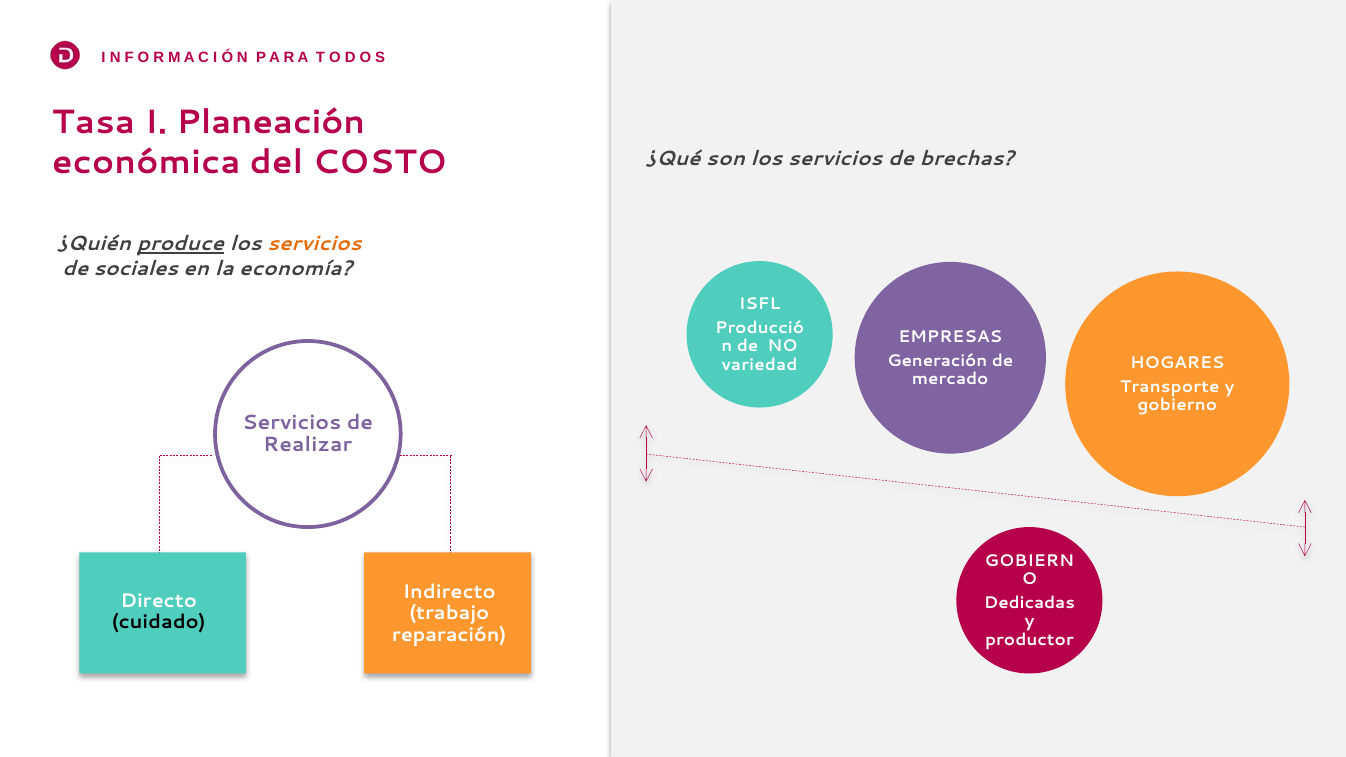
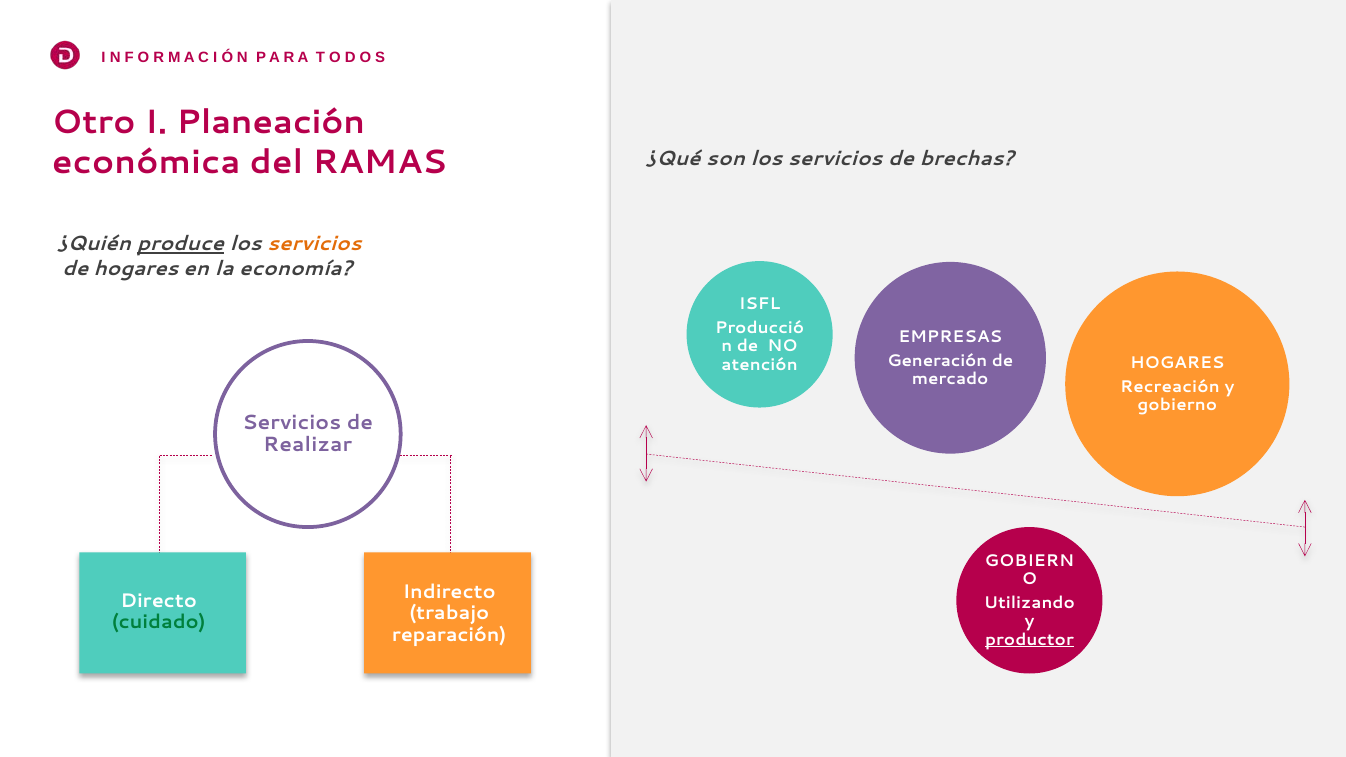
Tasa: Tasa -> Otro
COSTO: COSTO -> RAMAS
de sociales: sociales -> hogares
variedad: variedad -> atención
Transporte: Transporte -> Recreación
Dedicadas: Dedicadas -> Utilizando
cuidado colour: black -> green
productor underline: none -> present
